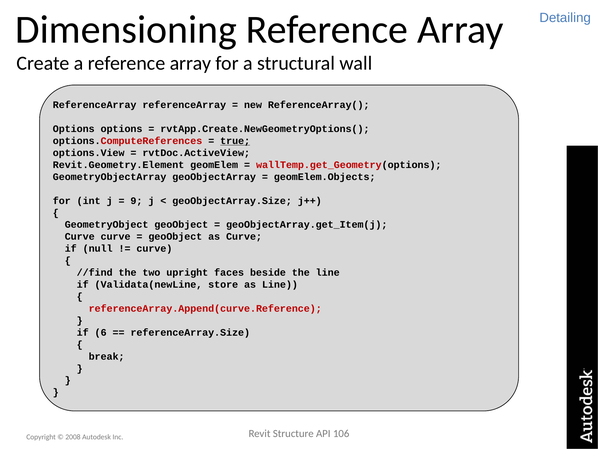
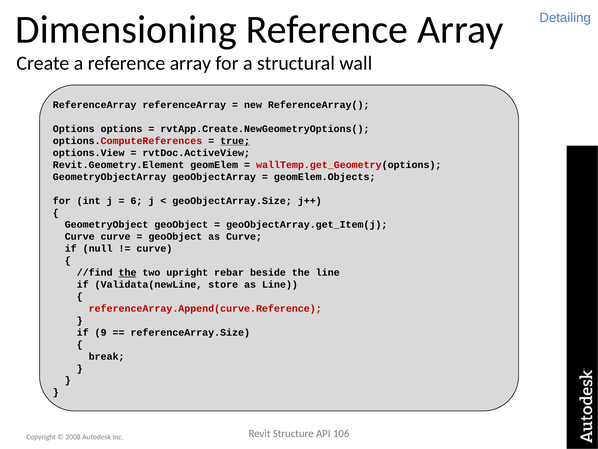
9: 9 -> 6
the at (128, 272) underline: none -> present
faces: faces -> rebar
6: 6 -> 9
